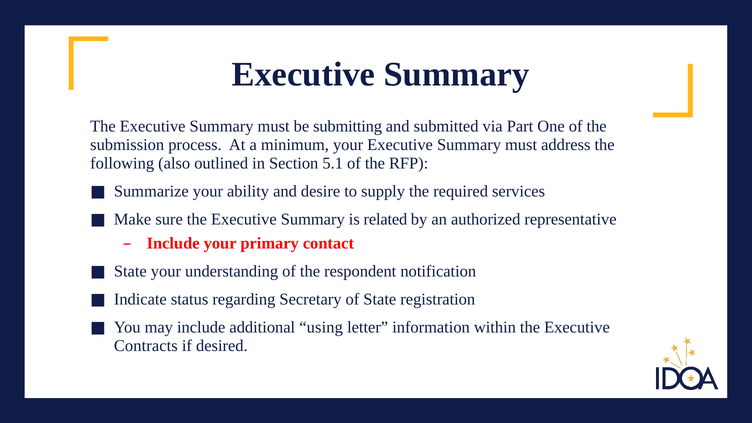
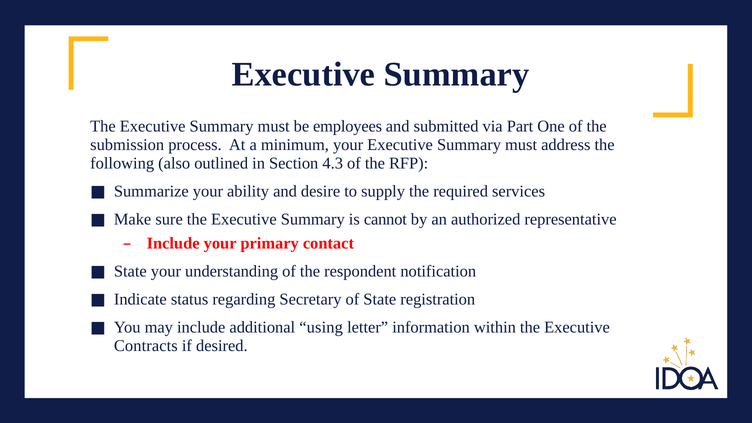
submitting: submitting -> employees
5.1: 5.1 -> 4.3
related: related -> cannot
